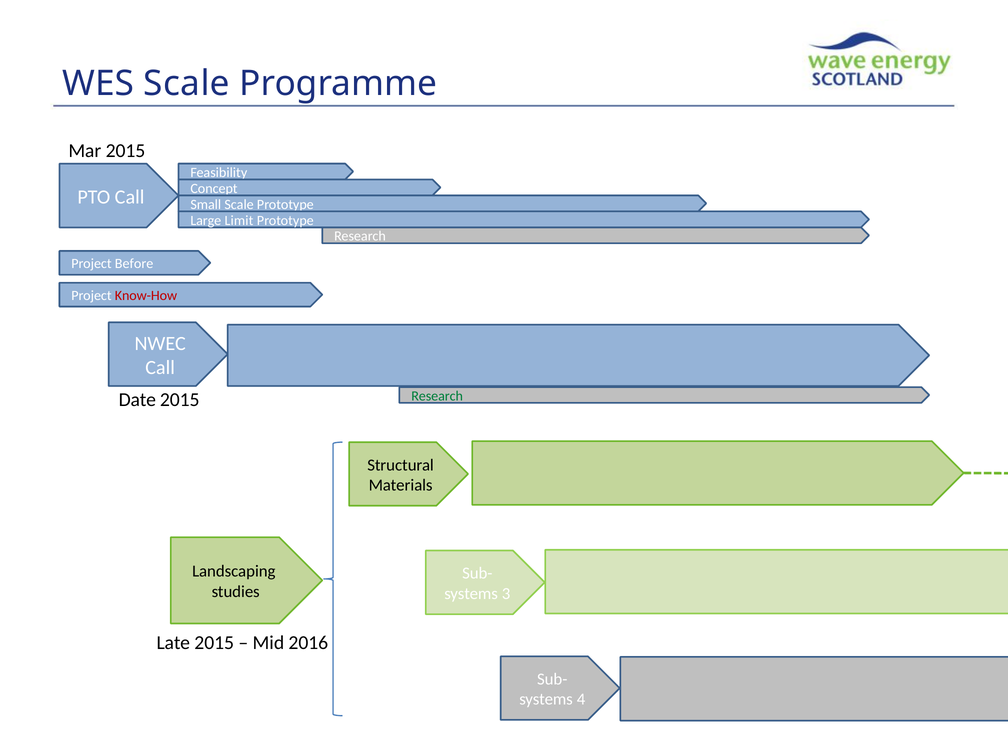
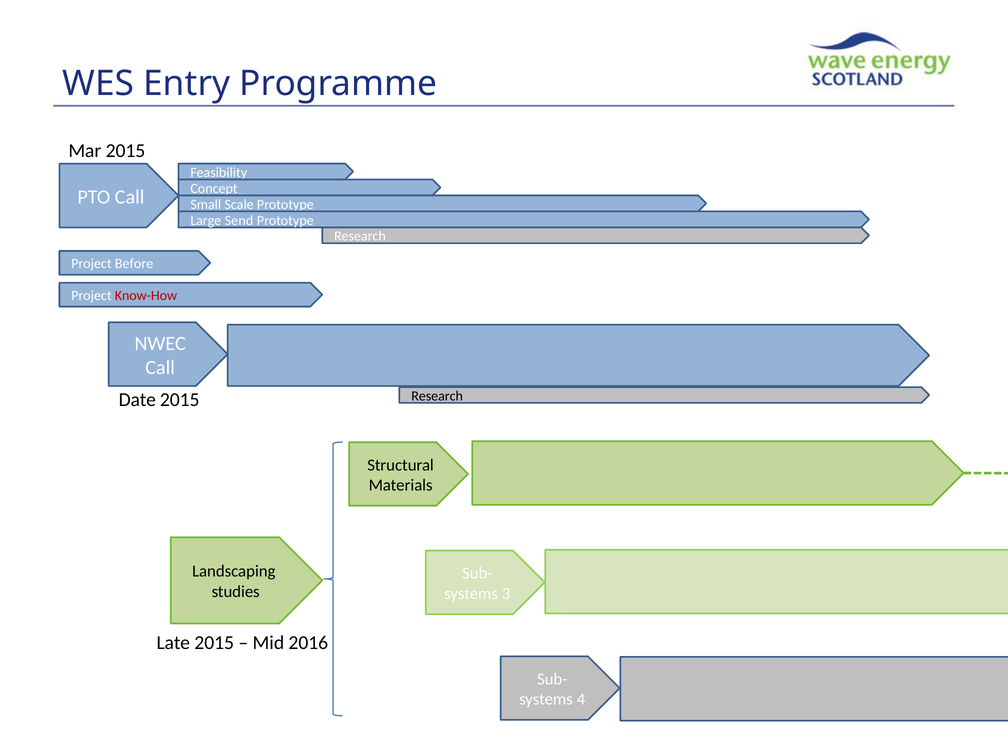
WES Scale: Scale -> Entry
Limit: Limit -> Send
Research at (437, 396) colour: green -> black
